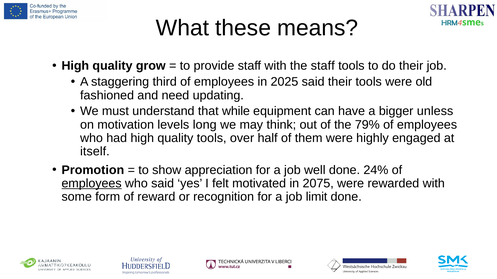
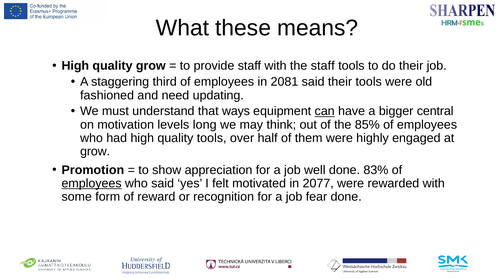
2025: 2025 -> 2081
while: while -> ways
can underline: none -> present
unless: unless -> central
79%: 79% -> 85%
itself at (95, 152): itself -> grow
24%: 24% -> 83%
2075: 2075 -> 2077
limit: limit -> fear
